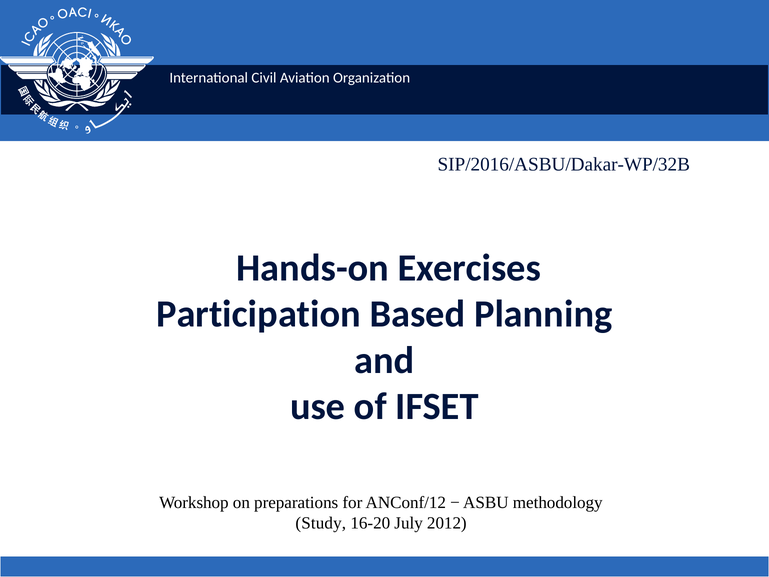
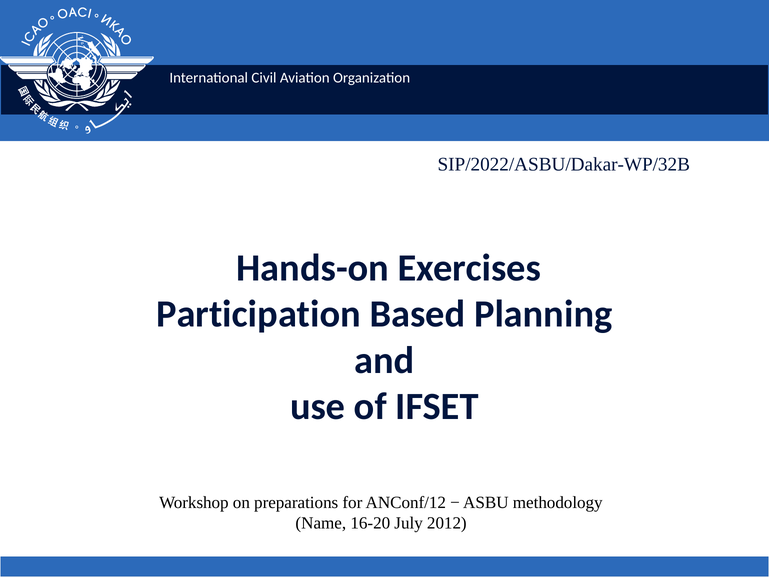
SIP/2016/ASBU/Dakar-WP/32B: SIP/2016/ASBU/Dakar-WP/32B -> SIP/2022/ASBU/Dakar-WP/32B
Study: Study -> Name
